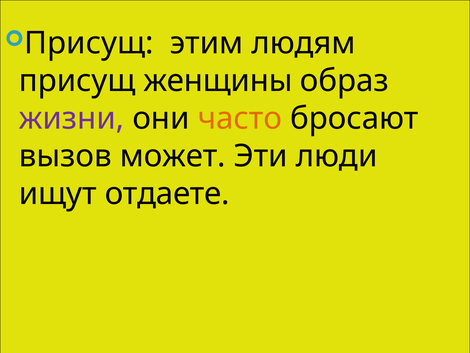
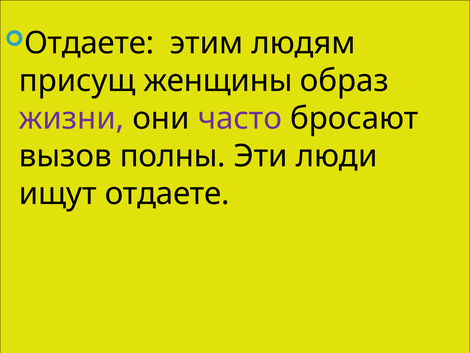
Присущ at (89, 43): Присущ -> Отдаете
часто colour: orange -> purple
может: может -> полны
